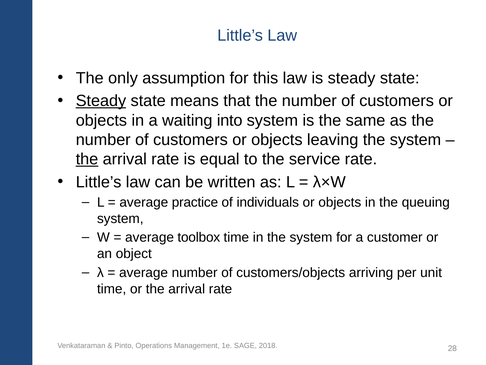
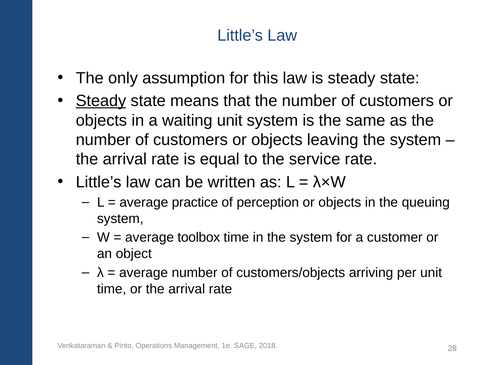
waiting into: into -> unit
the at (87, 159) underline: present -> none
individuals: individuals -> perception
